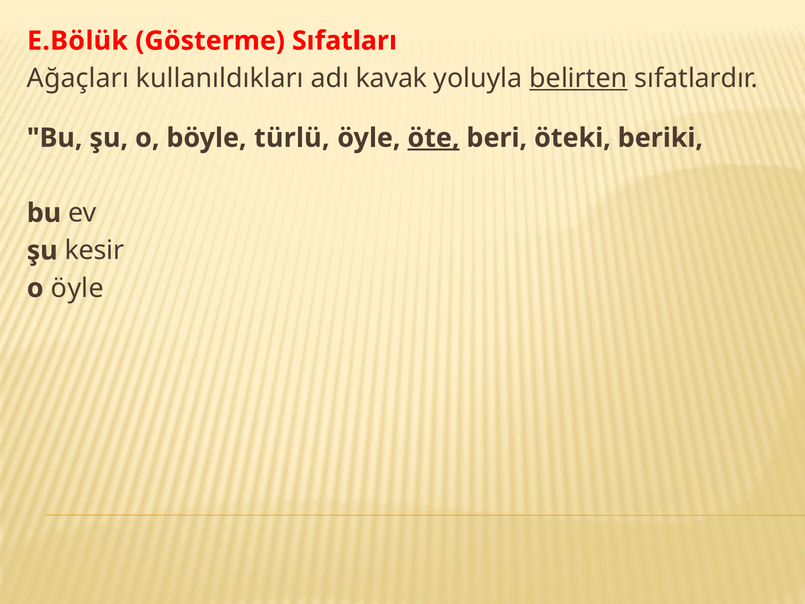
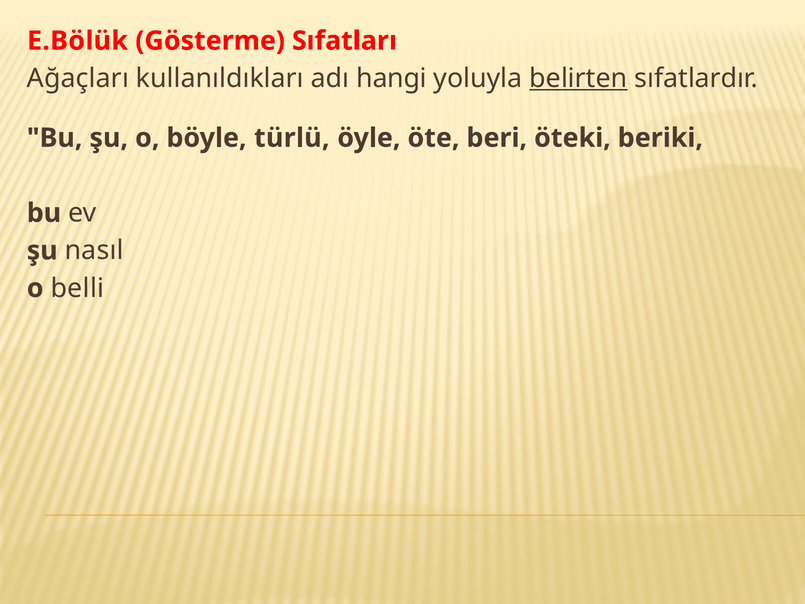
kavak: kavak -> hangi
öte underline: present -> none
kesir: kesir -> nasıl
o öyle: öyle -> belli
